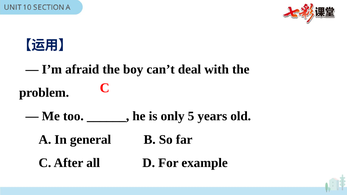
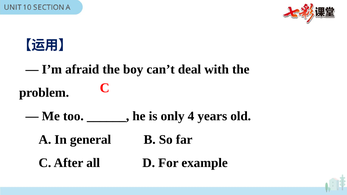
5: 5 -> 4
